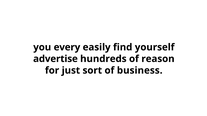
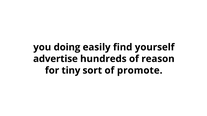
every: every -> doing
just: just -> tiny
business: business -> promote
